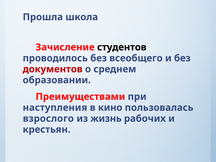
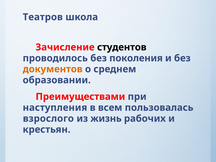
Прошла: Прошла -> Театров
всеобщего: всеобщего -> поколения
документов colour: red -> orange
кино: кино -> всем
